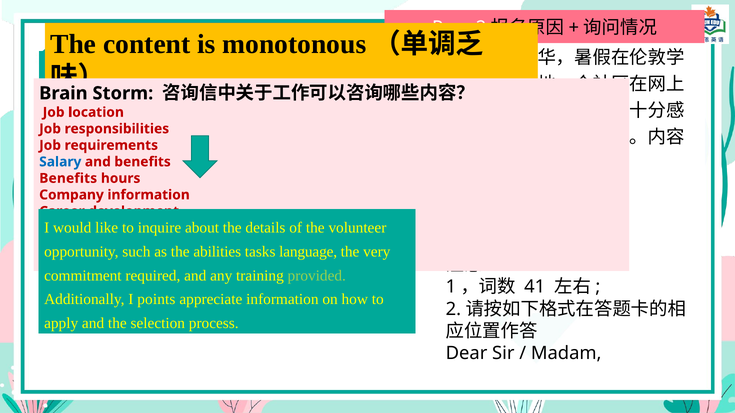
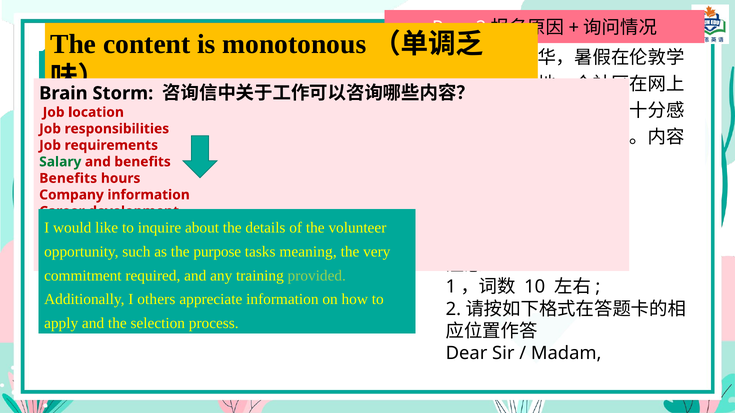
Salary colour: blue -> green
abilities: abilities -> purpose
language: language -> meaning
41: 41 -> 10
points: points -> others
